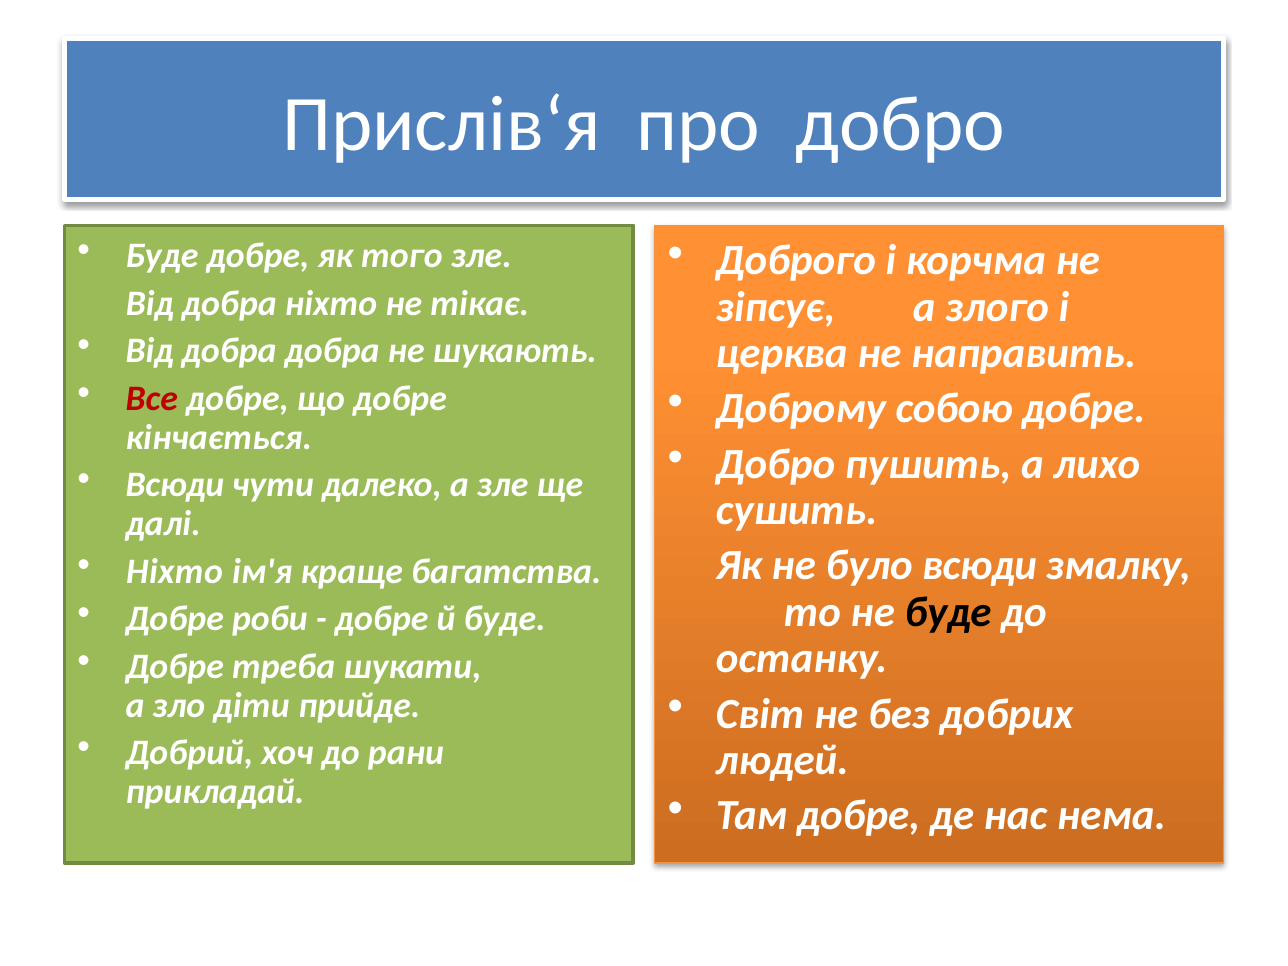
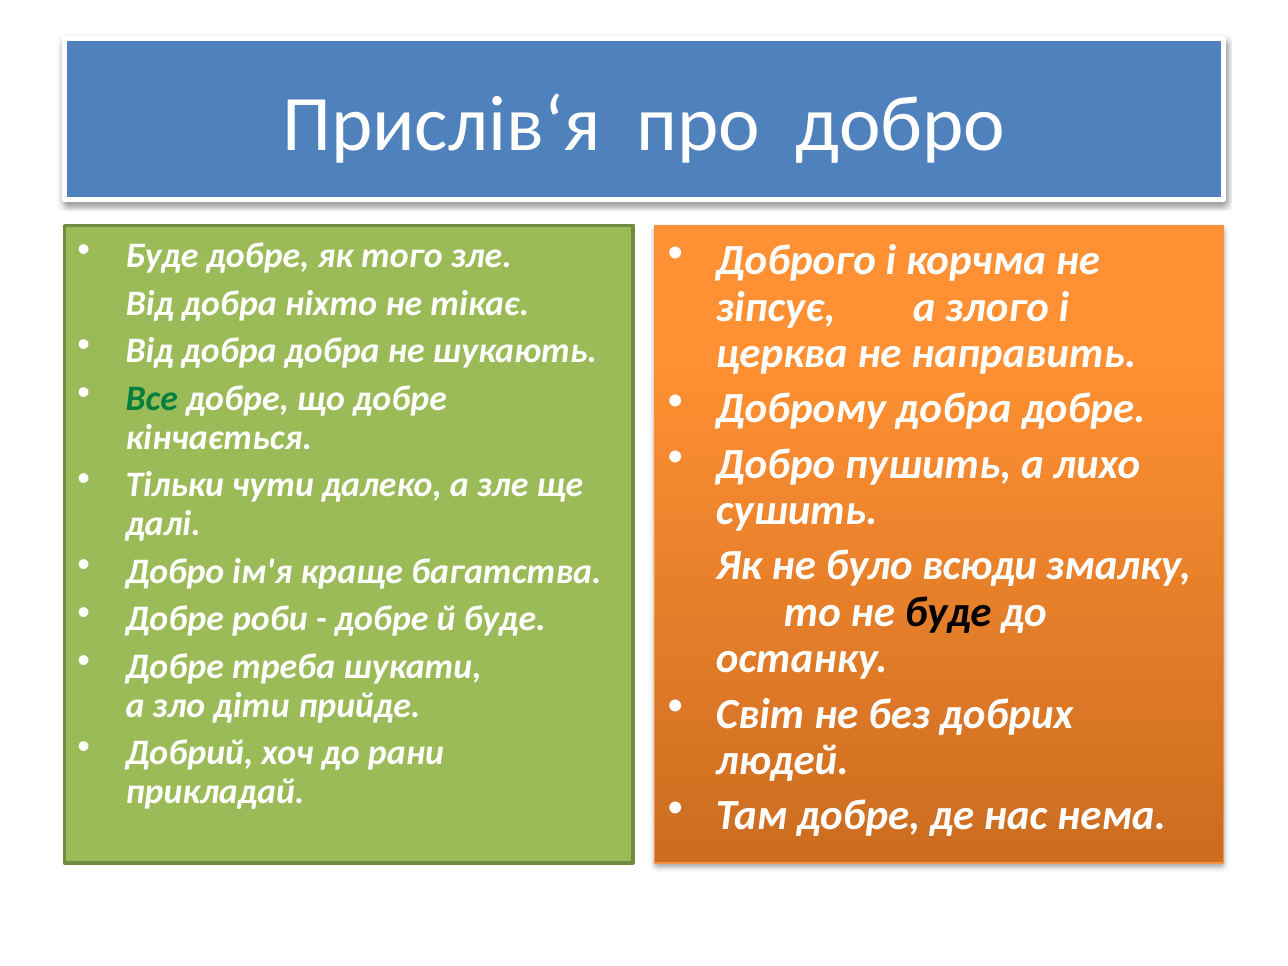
Все colour: red -> green
Доброму собою: собою -> добра
Всюди at (175, 485): Всюди -> Тільки
Ніхто at (175, 571): Ніхто -> Добро
